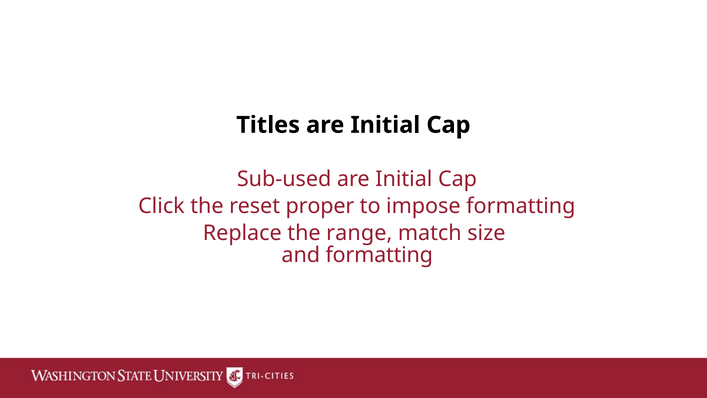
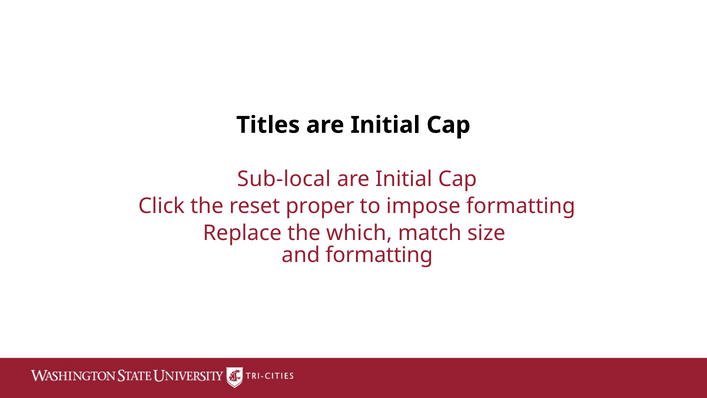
Sub-used: Sub-used -> Sub-local
range: range -> which
